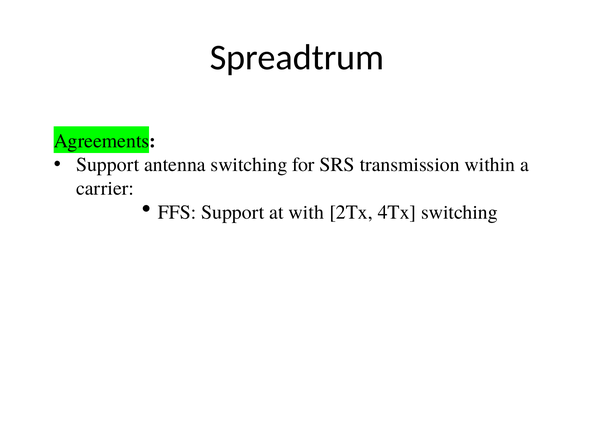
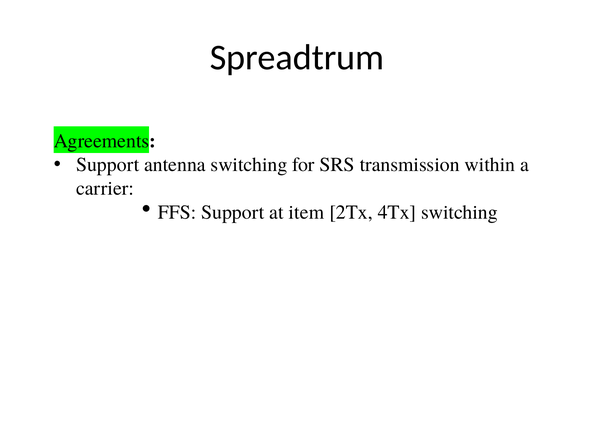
with: with -> item
